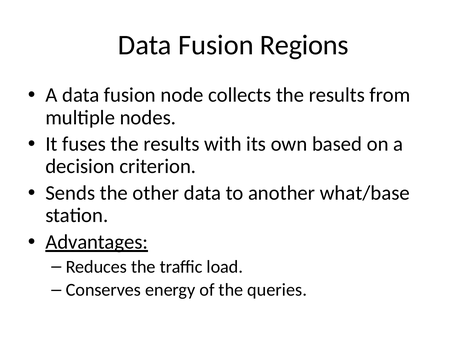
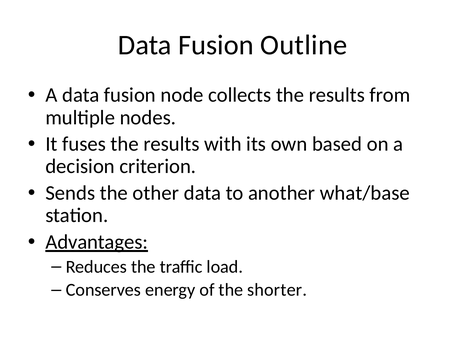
Regions: Regions -> Outline
queries: queries -> shorter
